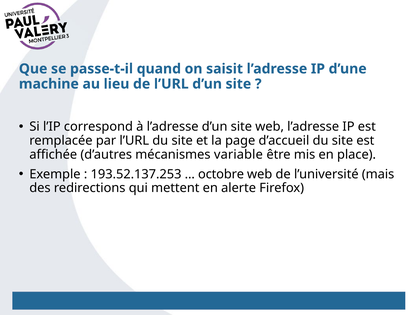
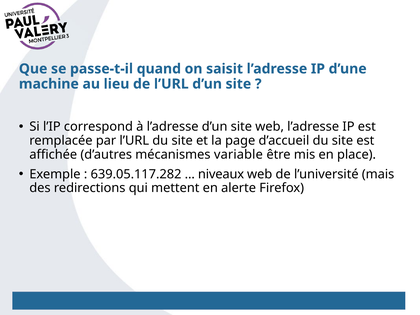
193.52.137.253: 193.52.137.253 -> 639.05.117.282
octobre: octobre -> niveaux
